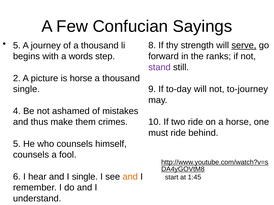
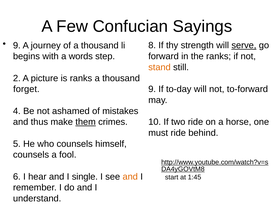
5 at (17, 46): 5 -> 9
stand colour: purple -> orange
is horse: horse -> ranks
to-journey: to-journey -> to-forward
single at (26, 89): single -> forget
them underline: none -> present
